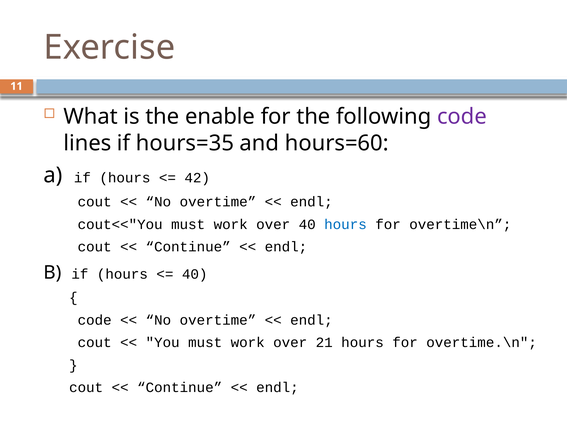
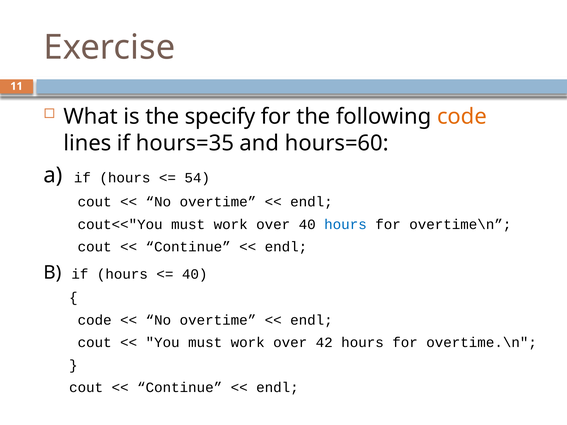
enable: enable -> specify
code at (462, 117) colour: purple -> orange
42: 42 -> 54
21: 21 -> 42
